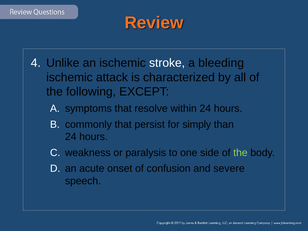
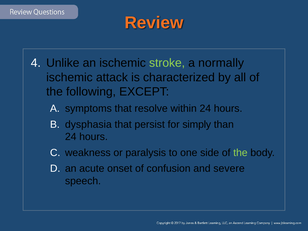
stroke colour: white -> light green
bleeding: bleeding -> normally
commonly: commonly -> dysphasia
